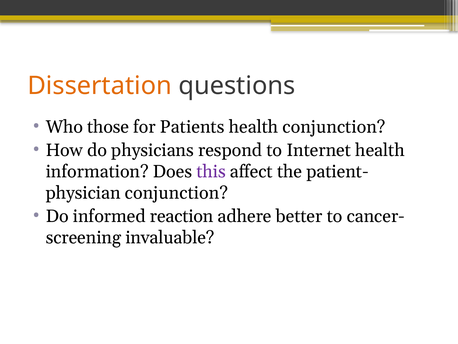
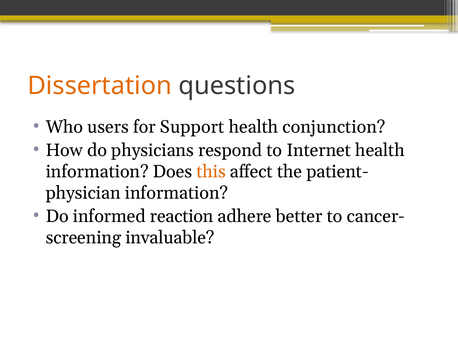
those: those -> users
Patients: Patients -> Support
this colour: purple -> orange
conjunction at (176, 193): conjunction -> information
